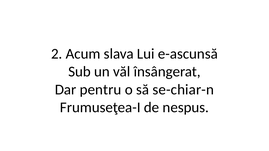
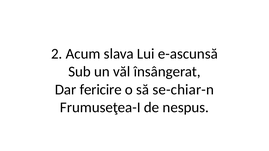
pentru: pentru -> fericire
